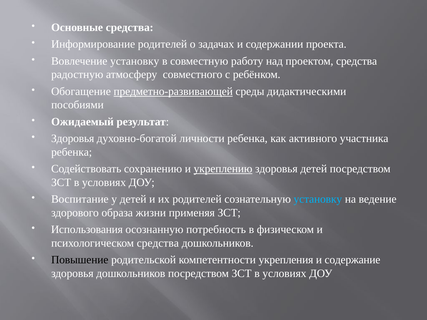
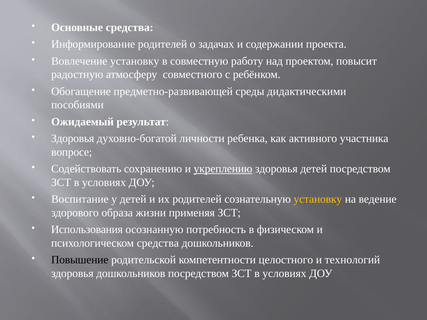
проектом средства: средства -> повысит
предметно-развивающей underline: present -> none
ребенка at (72, 152): ребенка -> вопросе
установку at (318, 199) colour: light blue -> yellow
укрепления: укрепления -> целостного
содержание: содержание -> технологий
